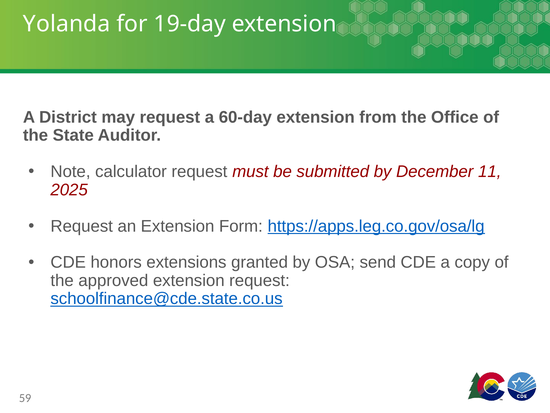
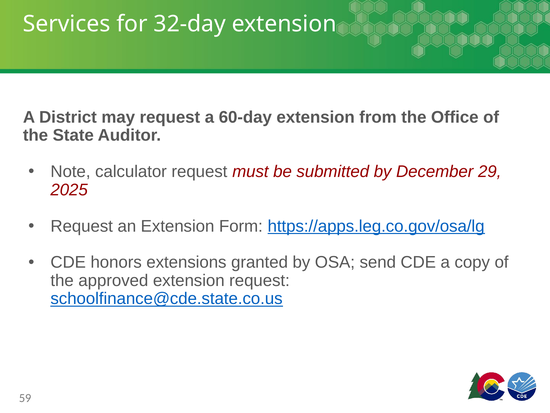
Yolanda: Yolanda -> Services
19-day: 19-day -> 32-day
11: 11 -> 29
